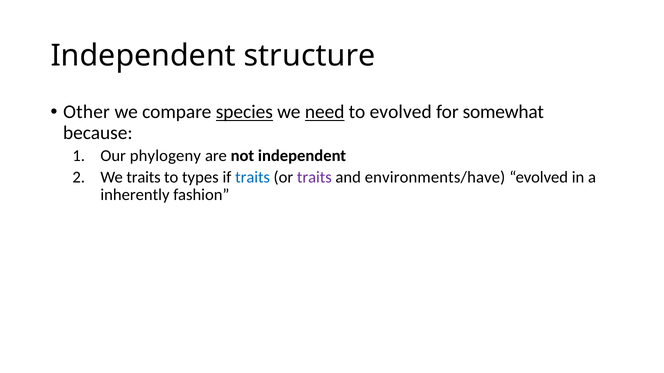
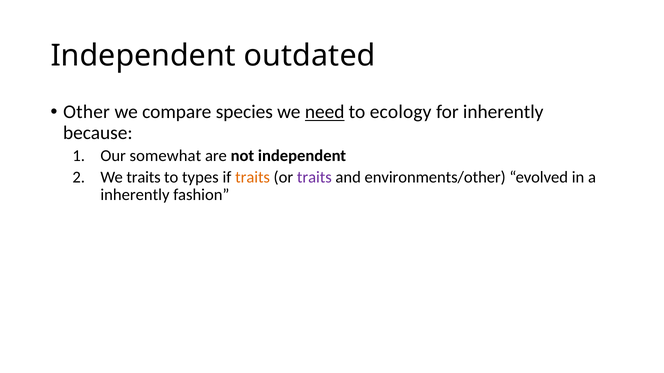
structure: structure -> outdated
species underline: present -> none
to evolved: evolved -> ecology
for somewhat: somewhat -> inherently
phylogeny: phylogeny -> somewhat
traits at (253, 177) colour: blue -> orange
environments/have: environments/have -> environments/other
